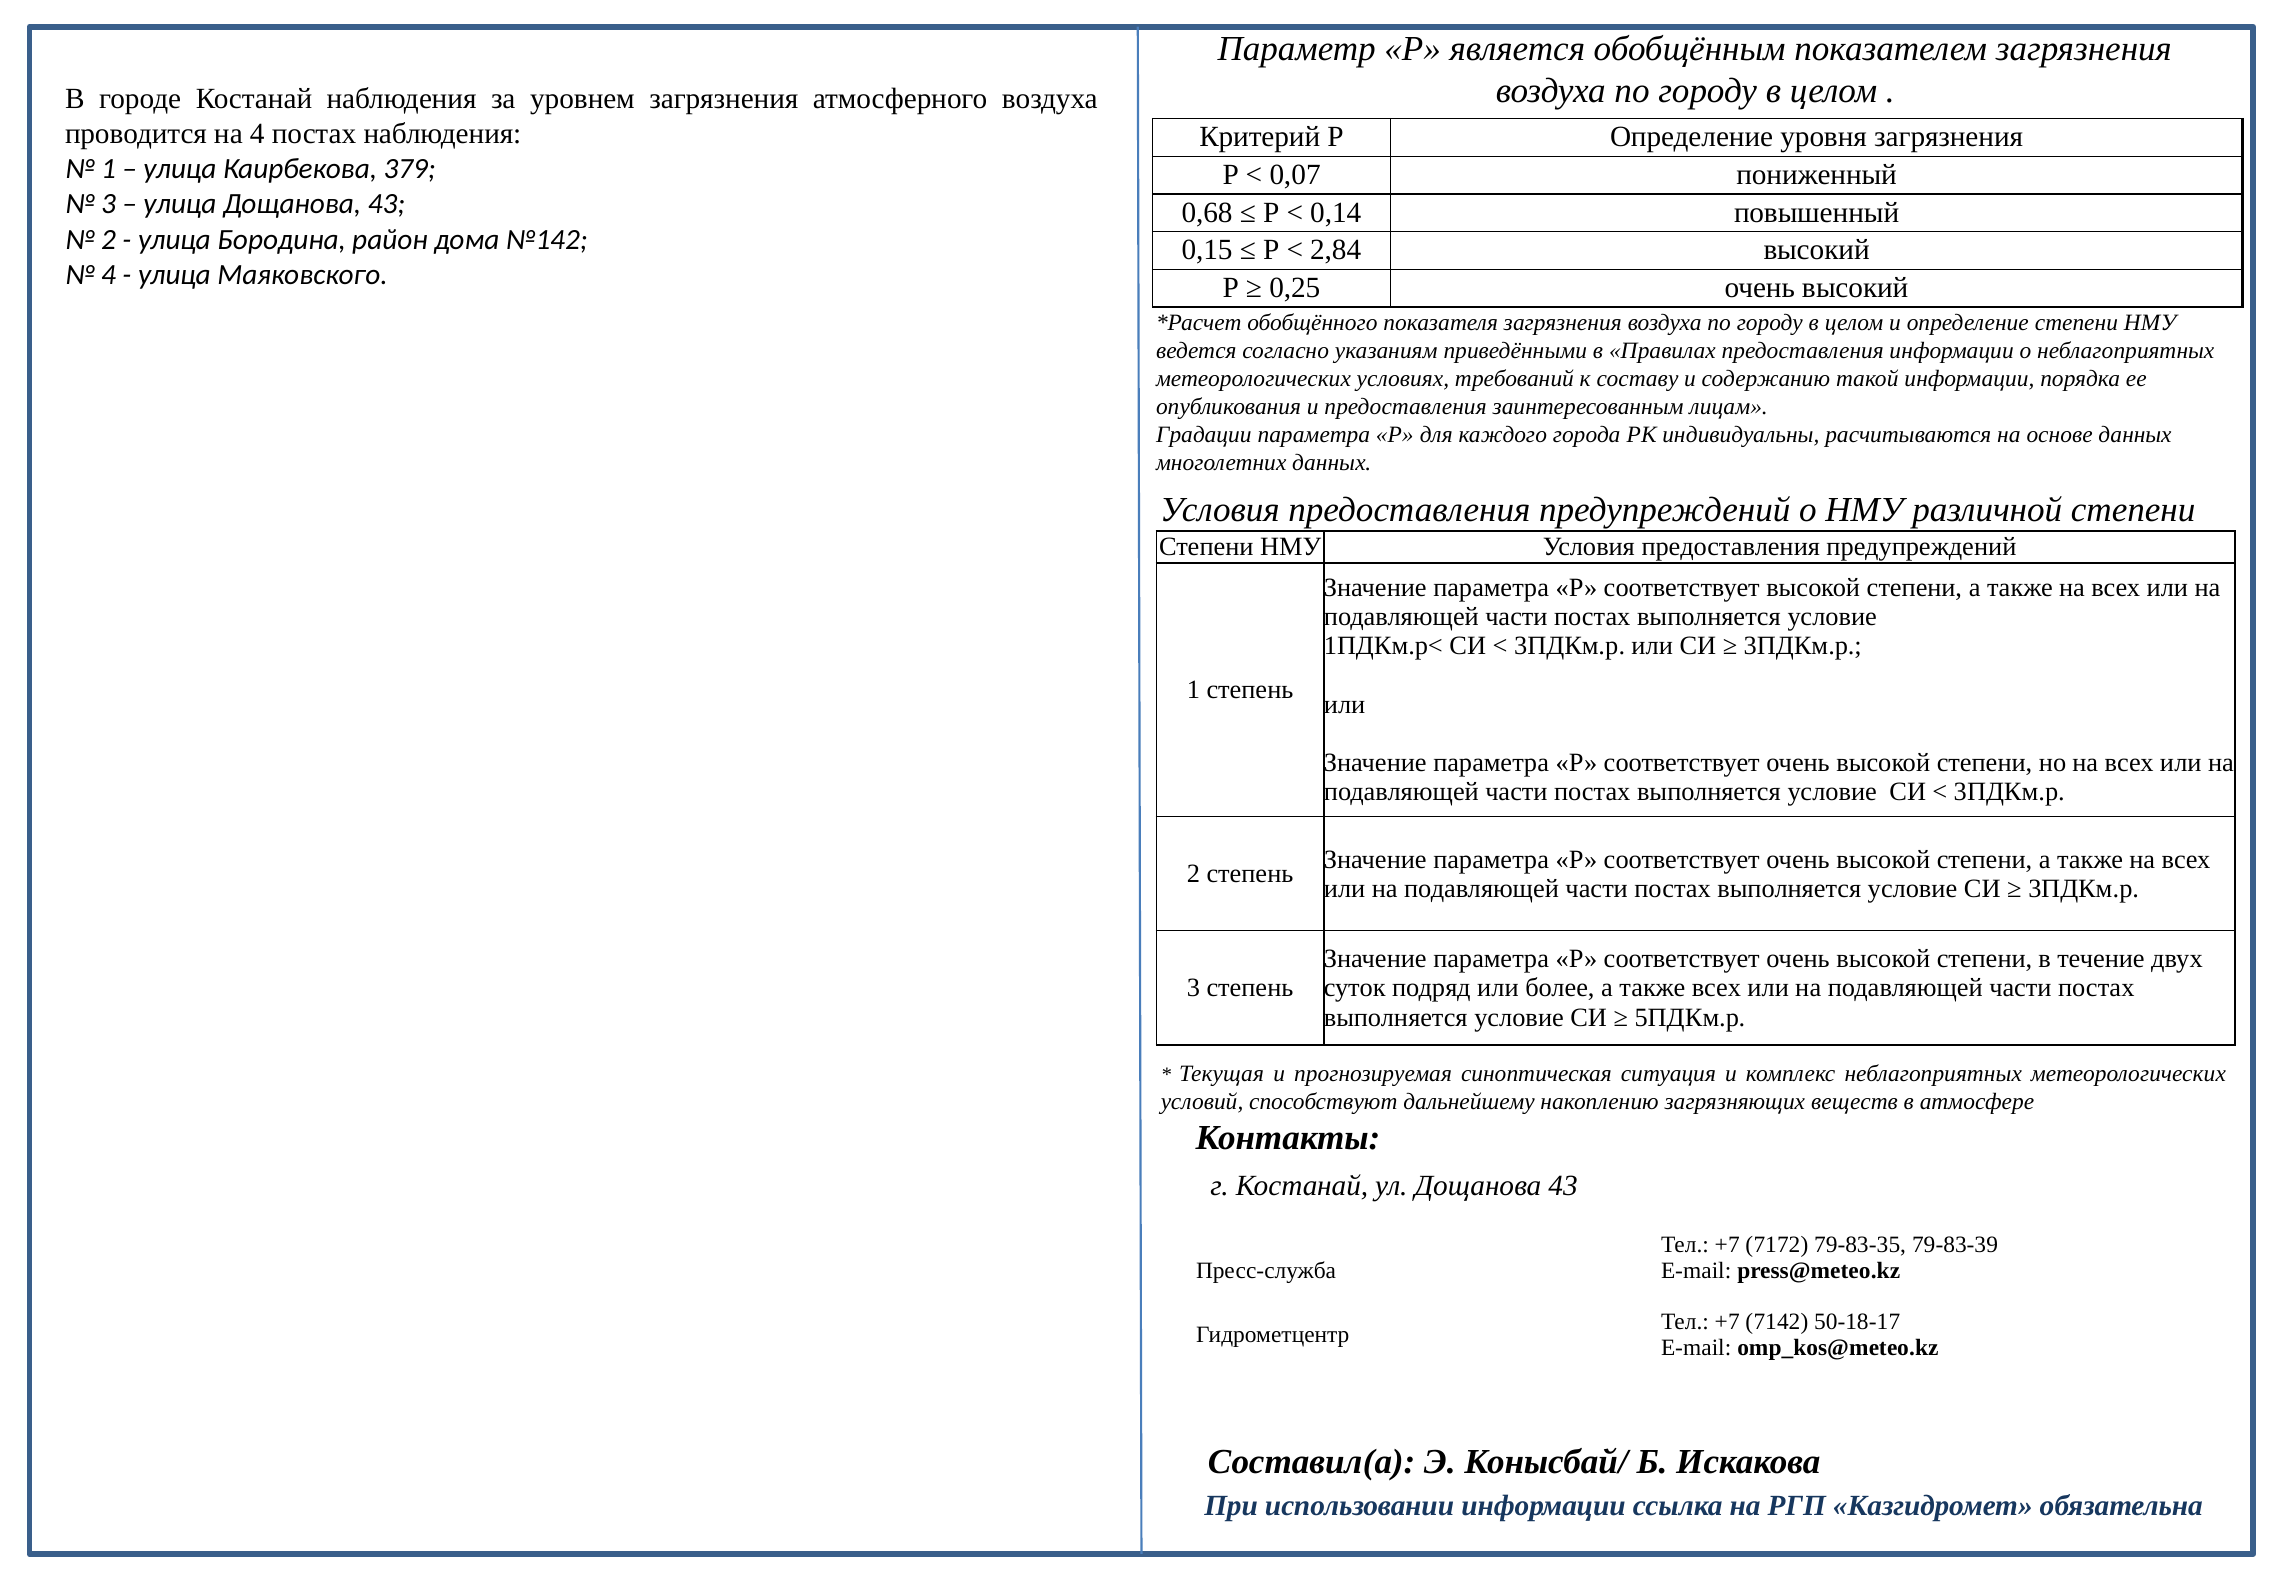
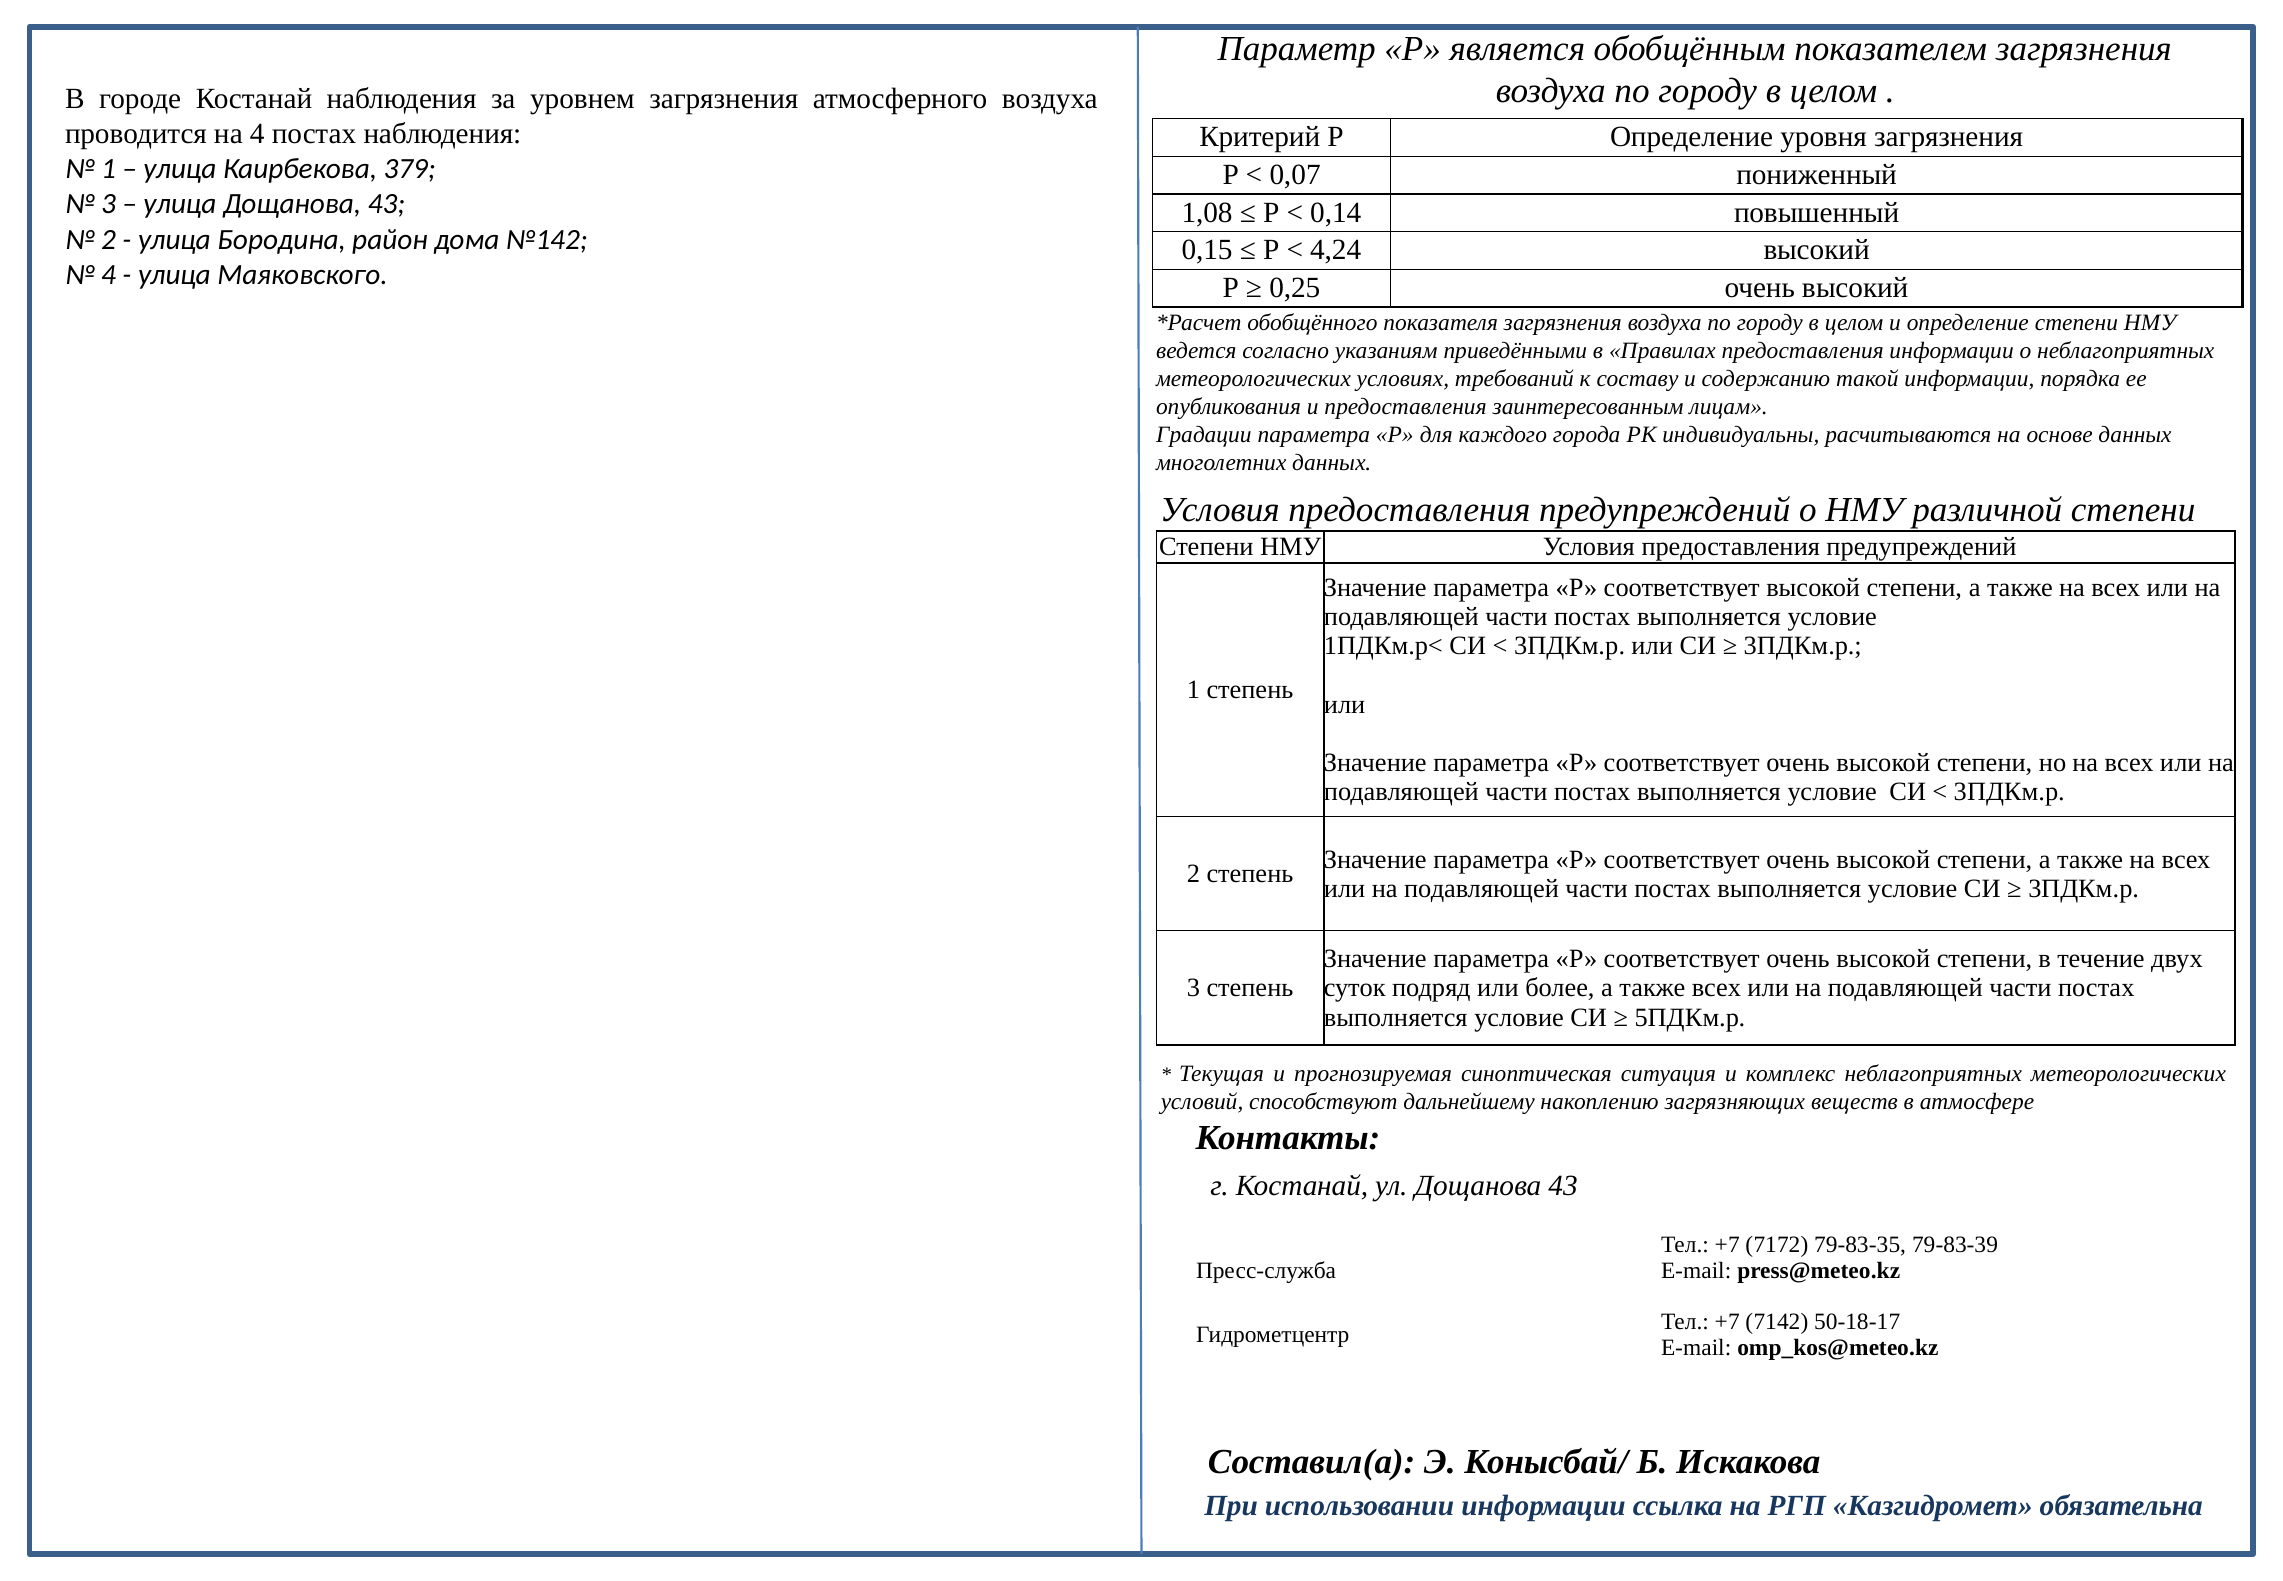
0,68: 0,68 -> 1,08
2,84: 2,84 -> 4,24
